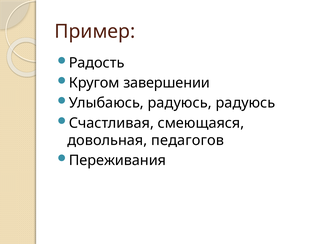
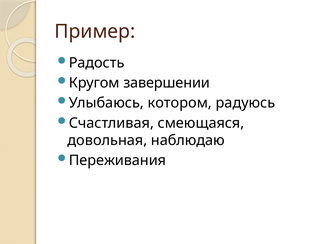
Улыбаюсь радуюсь: радуюсь -> котором
педагогов: педагогов -> наблюдаю
